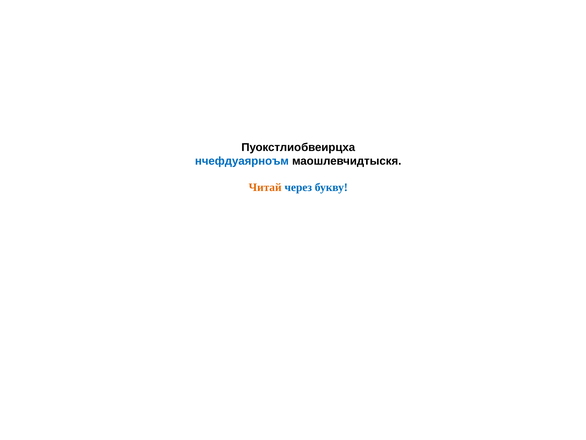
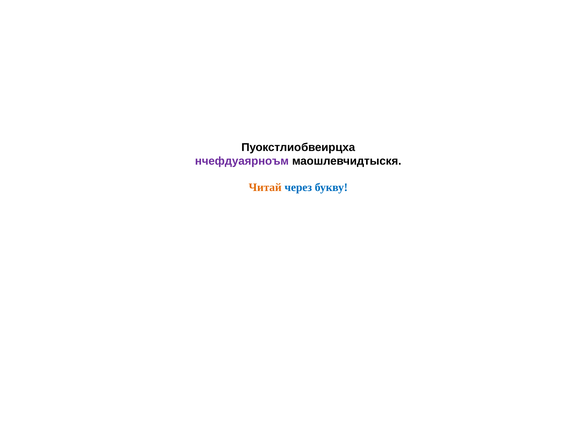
нчефдуаярноъм colour: blue -> purple
